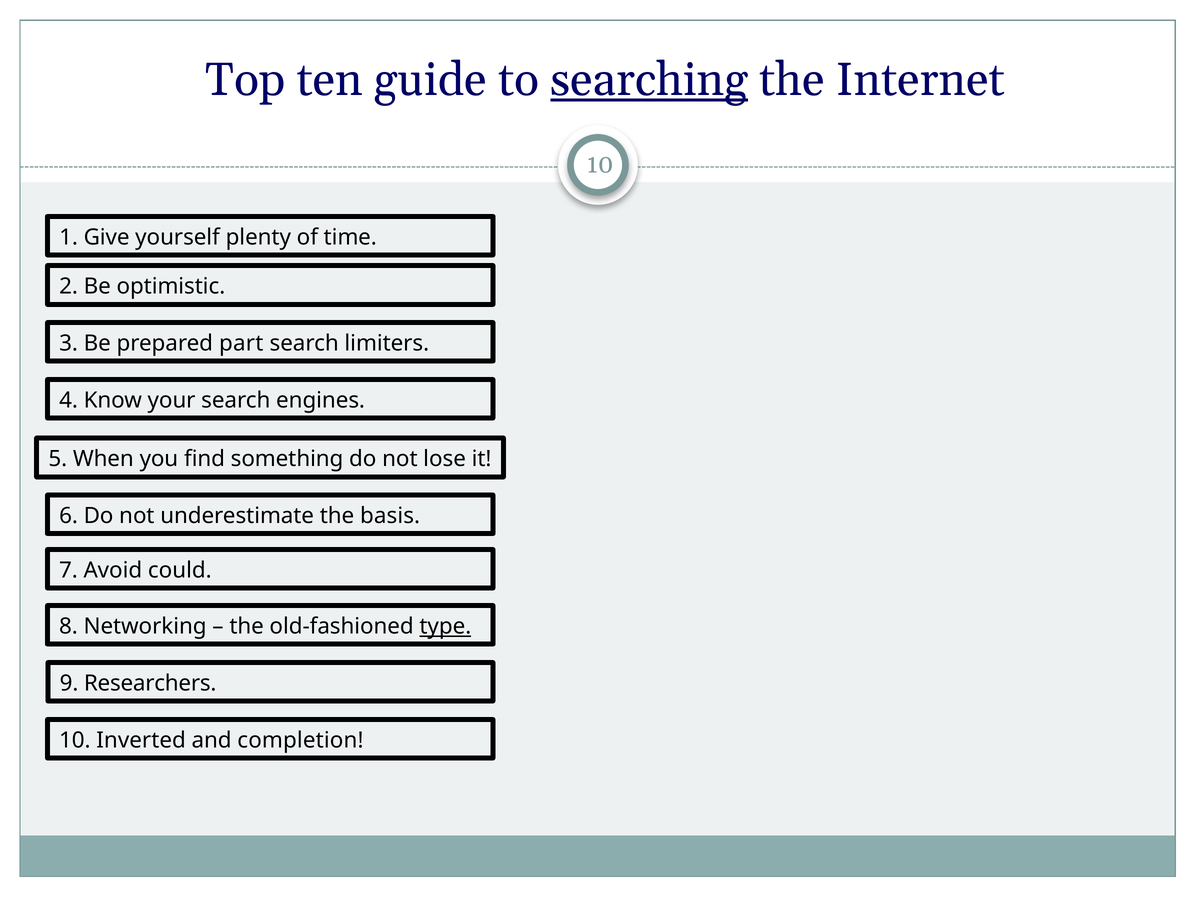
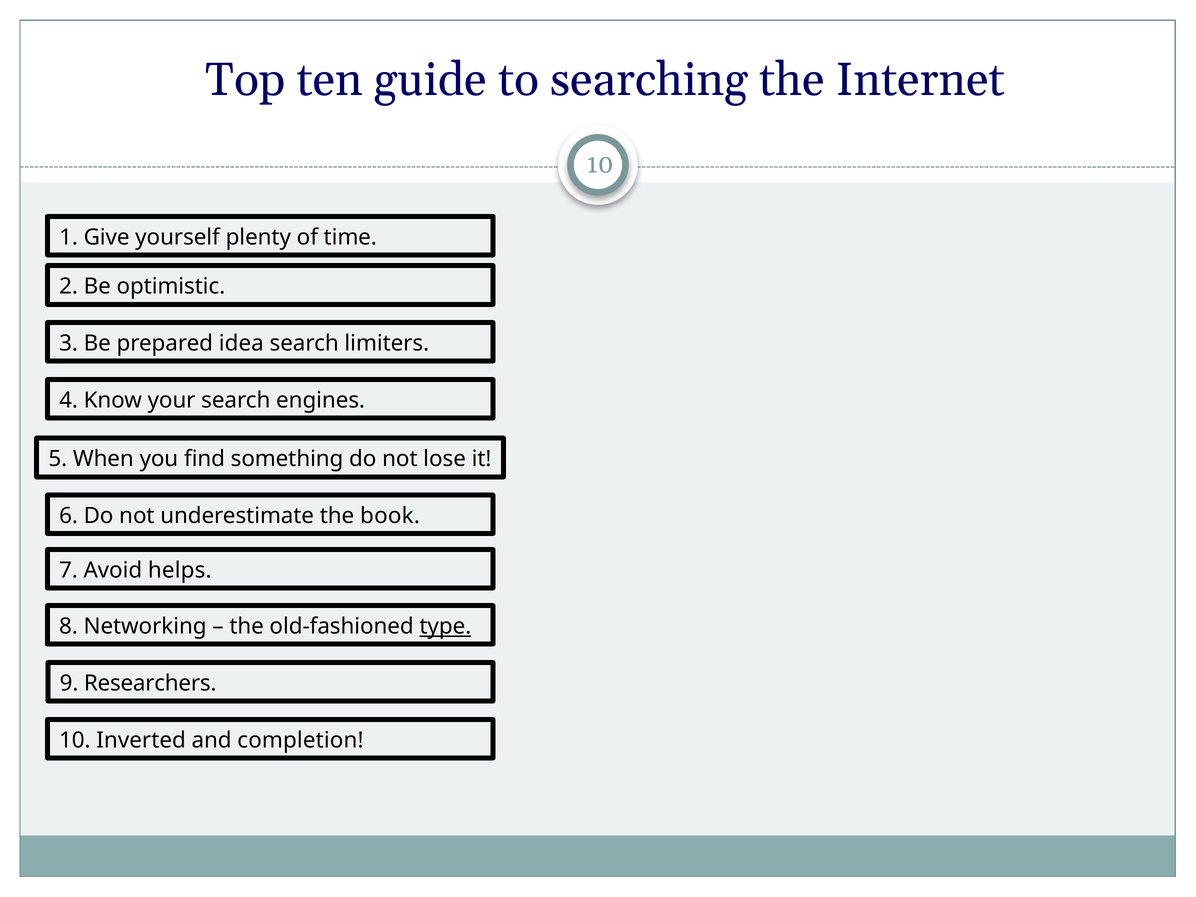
searching underline: present -> none
part: part -> idea
basis: basis -> book
could: could -> helps
